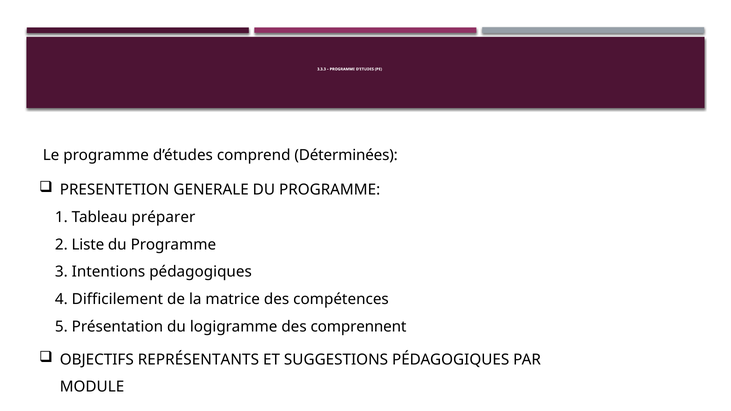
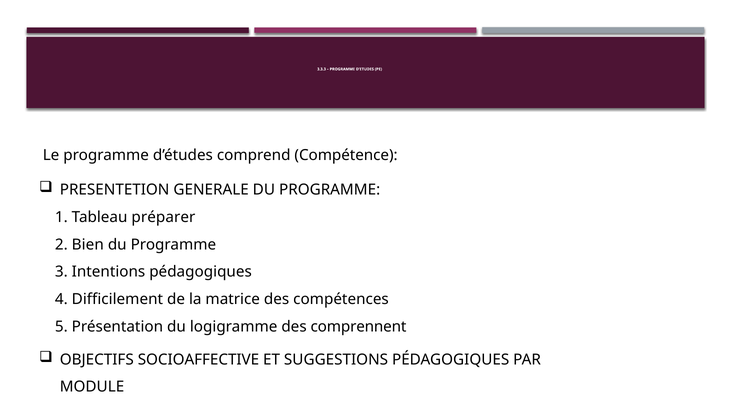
Déterminées: Déterminées -> Compétence
Liste: Liste -> Bien
REPRÉSENTANTS: REPRÉSENTANTS -> SOCIOAFFECTIVE
